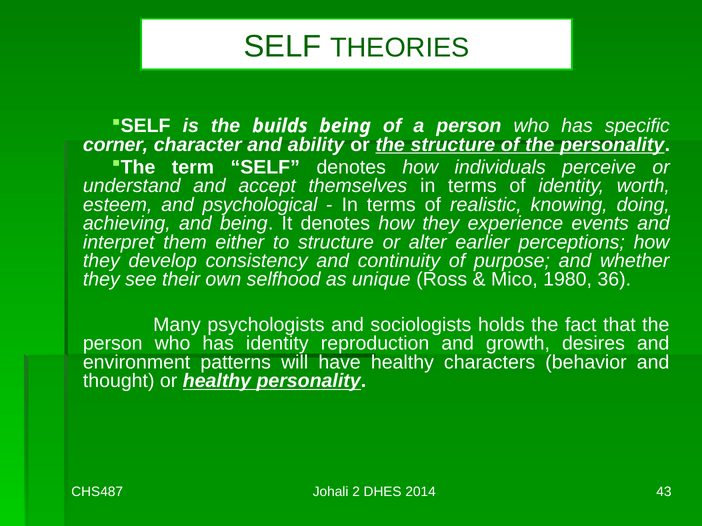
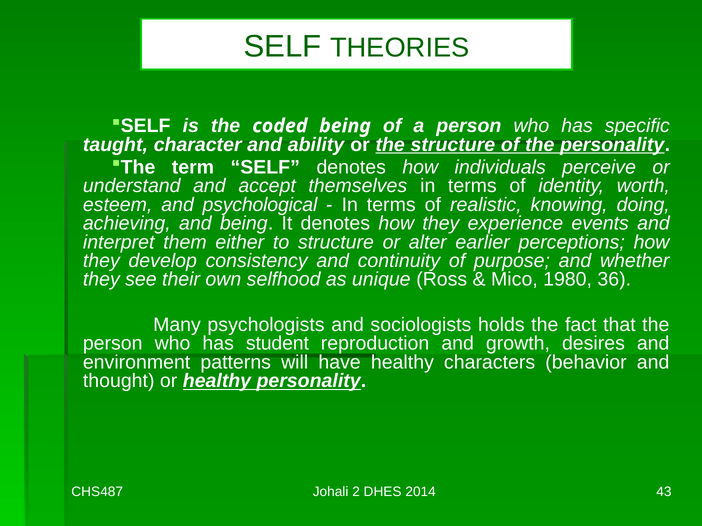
builds: builds -> coded
corner: corner -> taught
has identity: identity -> student
